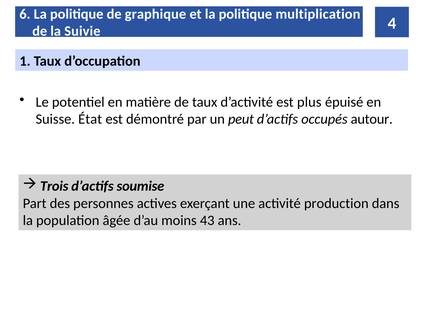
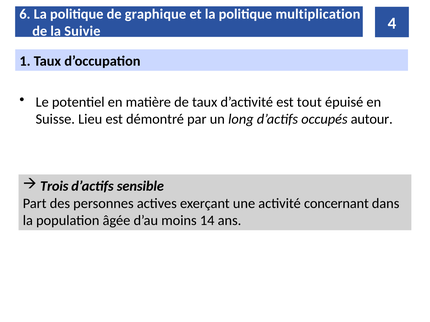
plus: plus -> tout
État: État -> Lieu
peut: peut -> long
soumise: soumise -> sensible
production: production -> concernant
43: 43 -> 14
